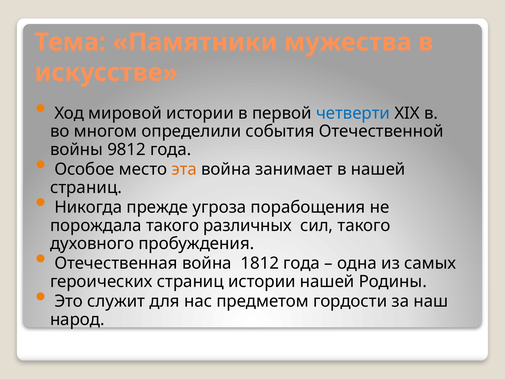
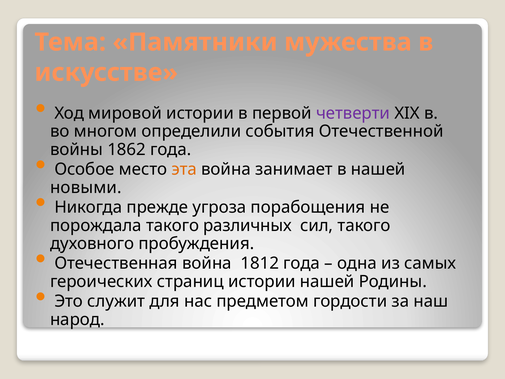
четверти colour: blue -> purple
9812: 9812 -> 1862
страниц at (86, 187): страниц -> новыми
